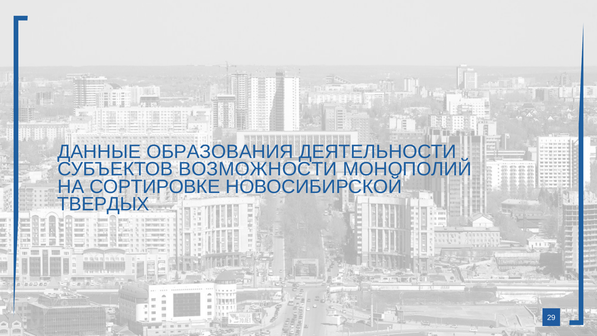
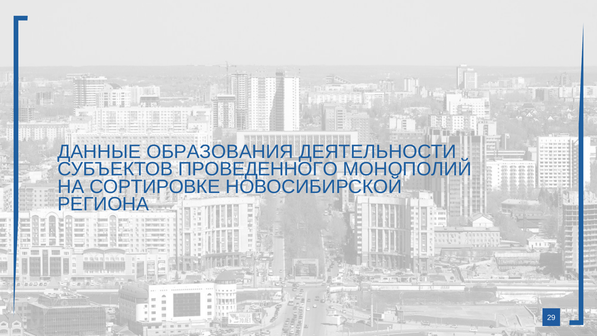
ВОЗМОЖНОСТИ: ВОЗМОЖНОСТИ -> ПРОВЕДЕННОГО
ТВЕРДЫХ: ТВЕРДЫХ -> РЕГИОНА
